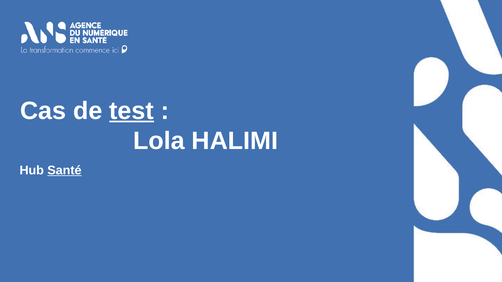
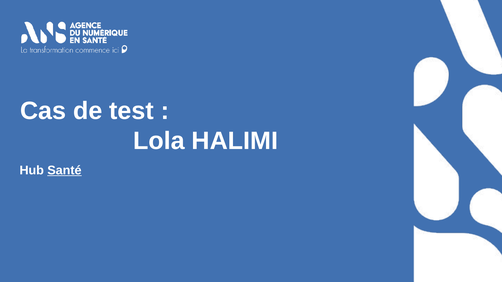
test underline: present -> none
